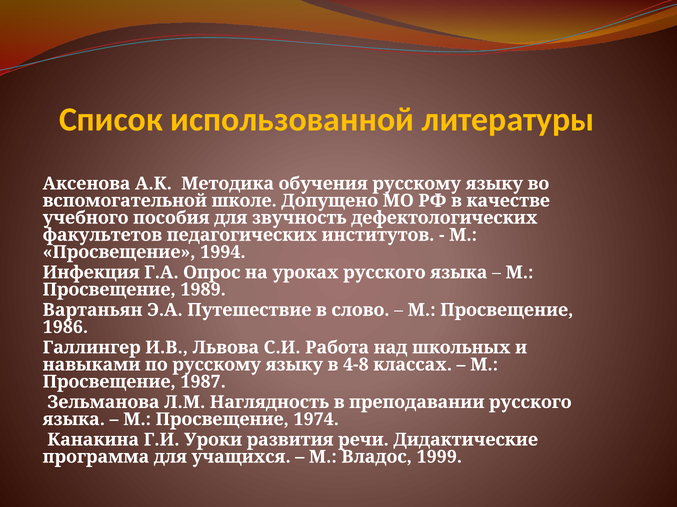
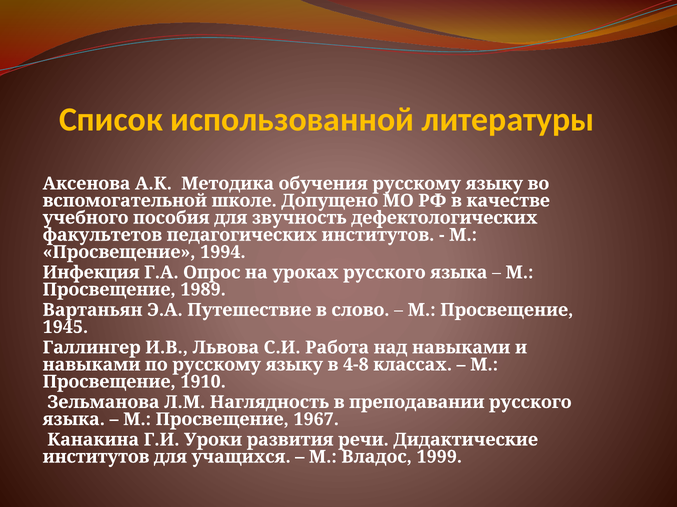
1986: 1986 -> 1945
над школьных: школьных -> навыками
1987: 1987 -> 1910
1974: 1974 -> 1967
программа at (96, 457): программа -> институтов
